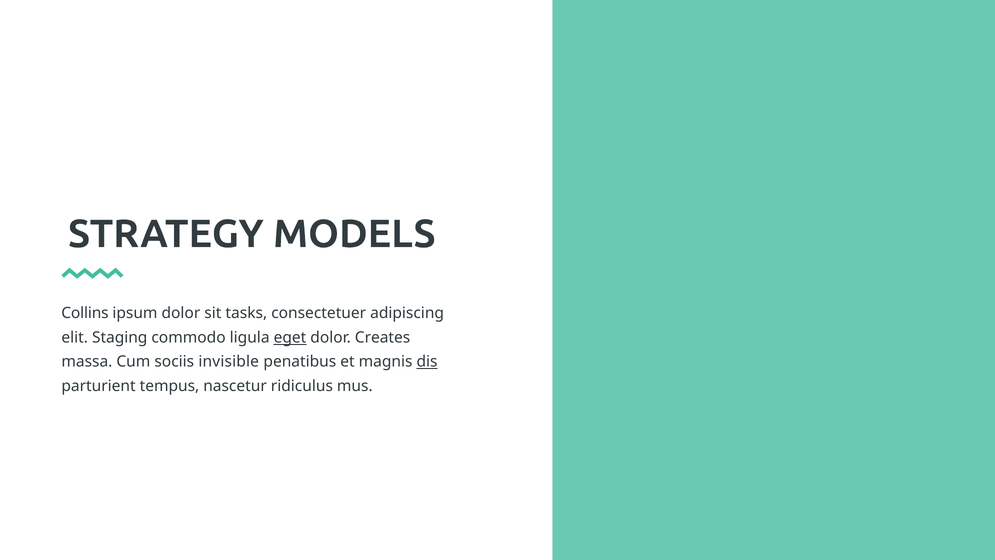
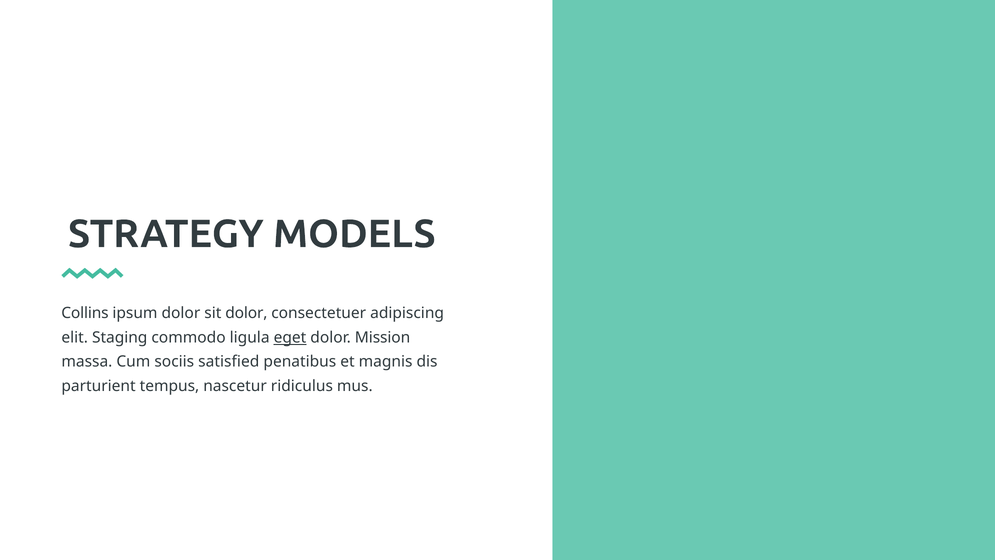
sit tasks: tasks -> dolor
Creates: Creates -> Mission
invisible: invisible -> satisfied
dis underline: present -> none
